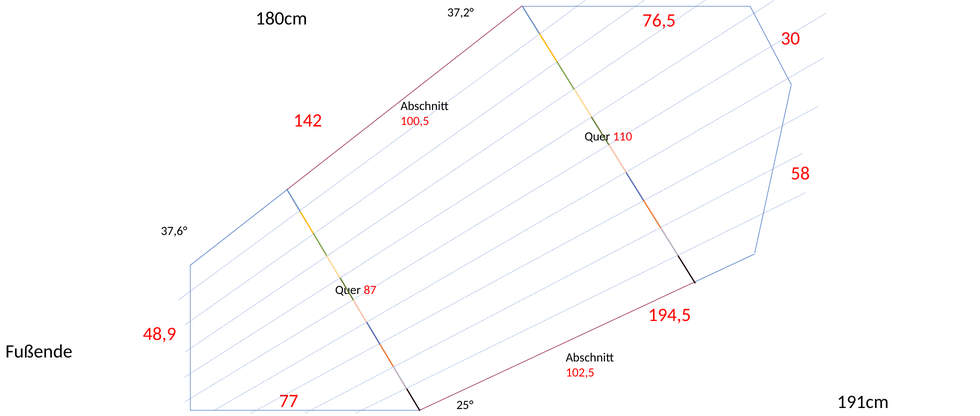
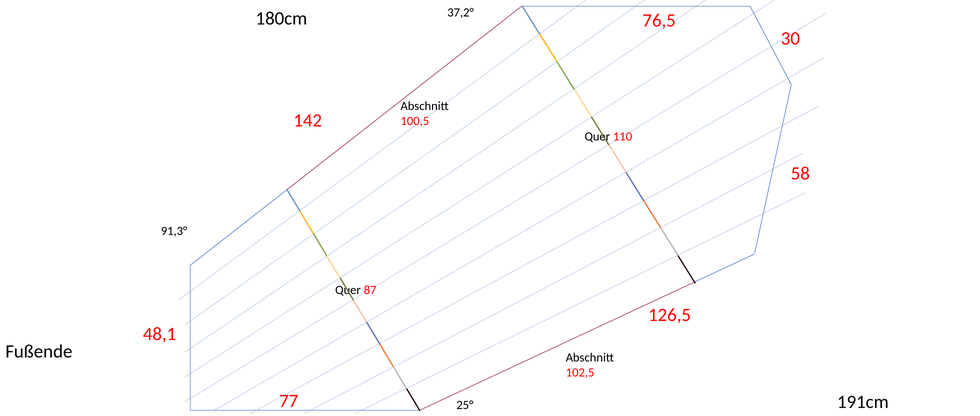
37,6°: 37,6° -> 91,3°
194,5: 194,5 -> 126,5
48,9: 48,9 -> 48,1
